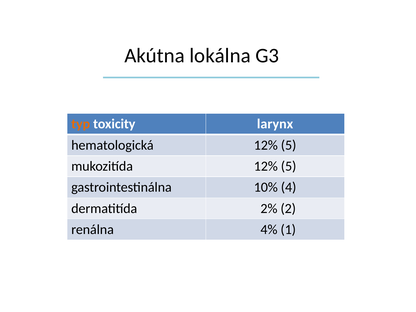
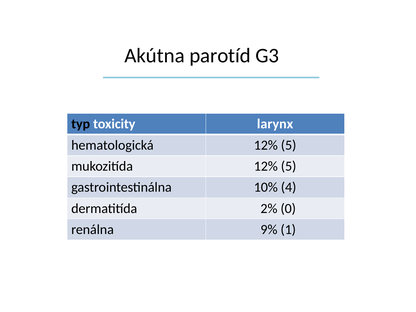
lokálna: lokálna -> parotíd
typ colour: orange -> black
2: 2 -> 0
4%: 4% -> 9%
